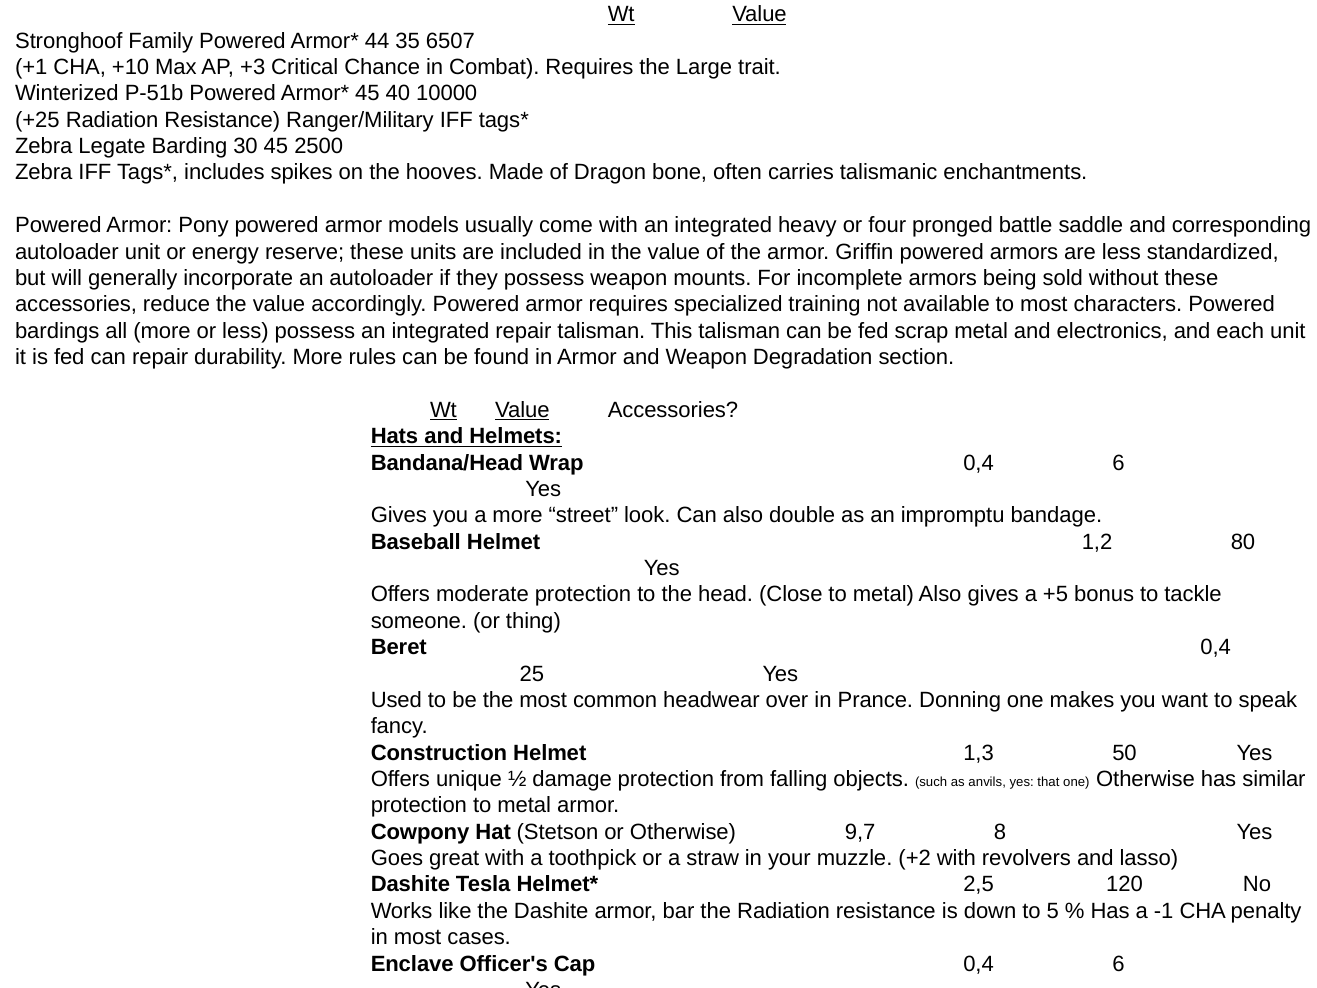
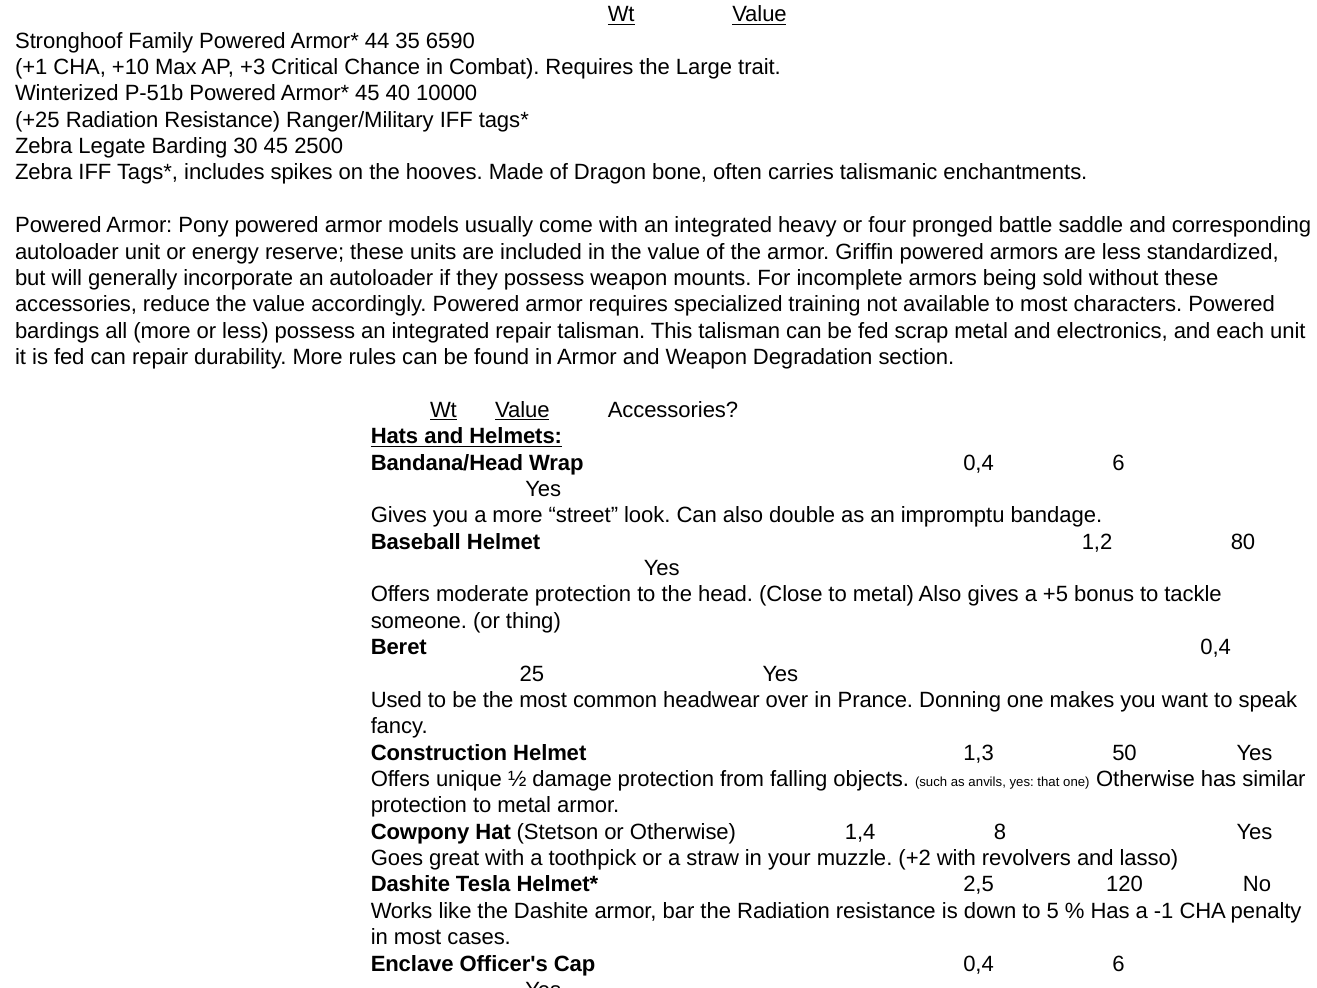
6507: 6507 -> 6590
9,7: 9,7 -> 1,4
